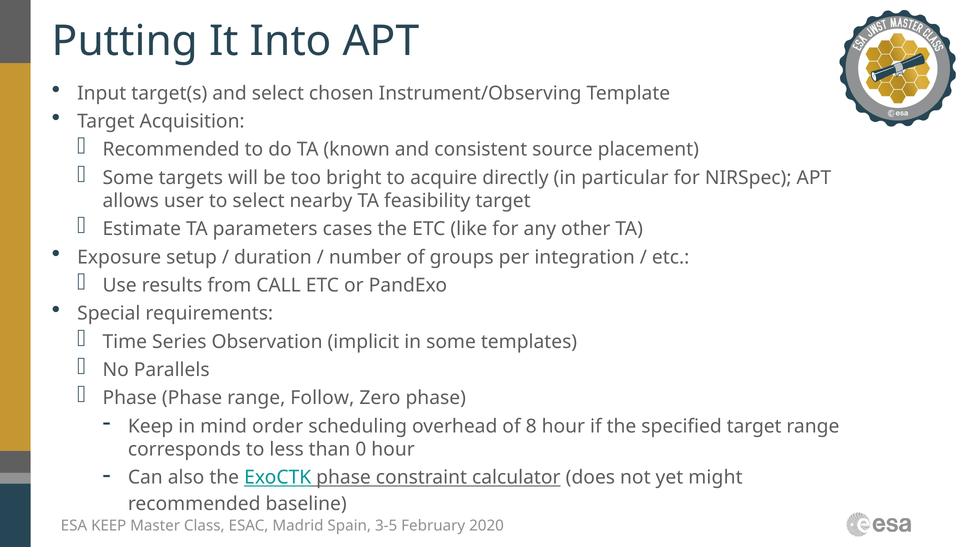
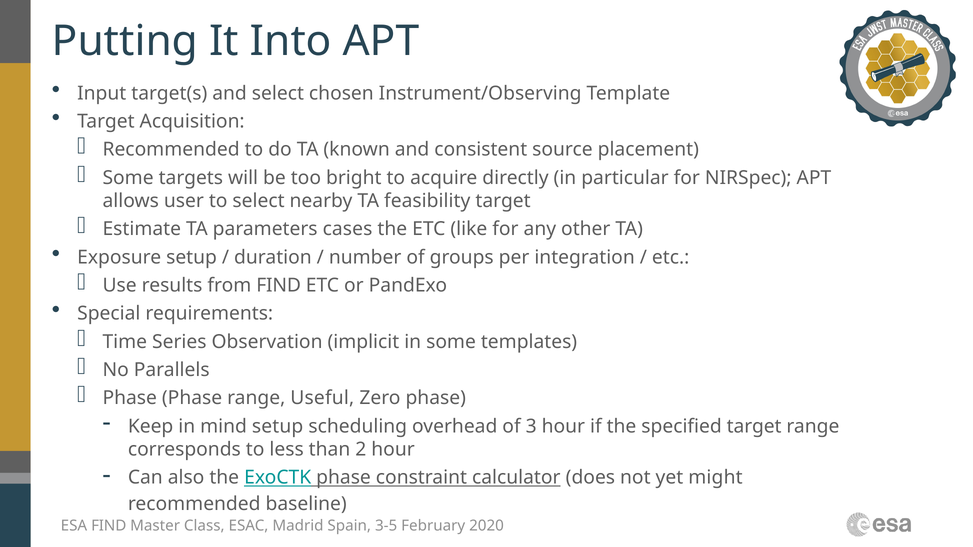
from CALL: CALL -> FIND
Follow: Follow -> Useful
mind order: order -> setup
8: 8 -> 3
0: 0 -> 2
KEEP at (109, 526): KEEP -> FIND
